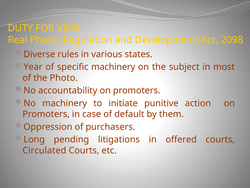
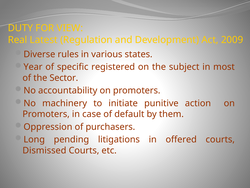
Real Photo: Photo -> Latest
2098: 2098 -> 2009
specific machinery: machinery -> registered
the Photo: Photo -> Sector
Circulated: Circulated -> Dismissed
